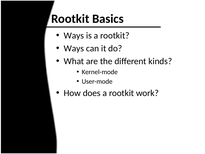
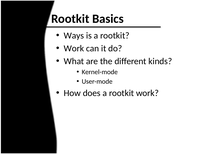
Ways at (74, 48): Ways -> Work
